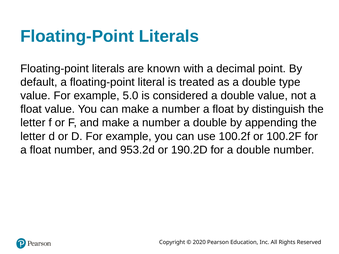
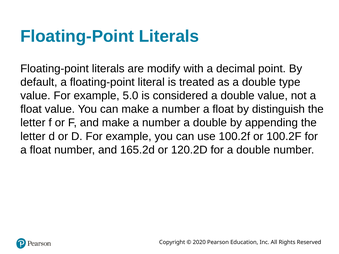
known: known -> modify
953.2d: 953.2d -> 165.2d
190.2D: 190.2D -> 120.2D
